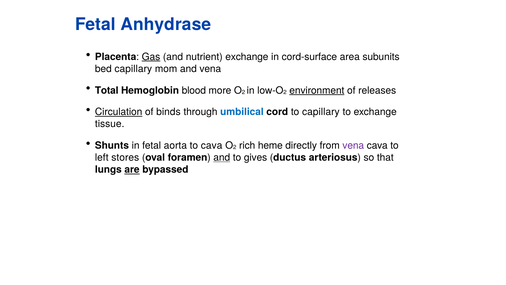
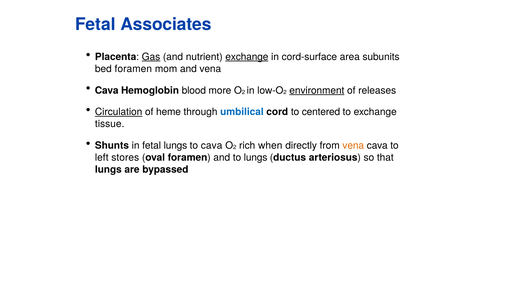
Anhydrase: Anhydrase -> Associates
exchange at (247, 57) underline: none -> present
bed capillary: capillary -> foramen
Total at (107, 90): Total -> Cava
binds: binds -> heme
to capillary: capillary -> centered
fetal aorta: aorta -> lungs
heme: heme -> when
vena at (353, 145) colour: purple -> orange
and at (222, 157) underline: present -> none
to gives: gives -> lungs
are underline: present -> none
